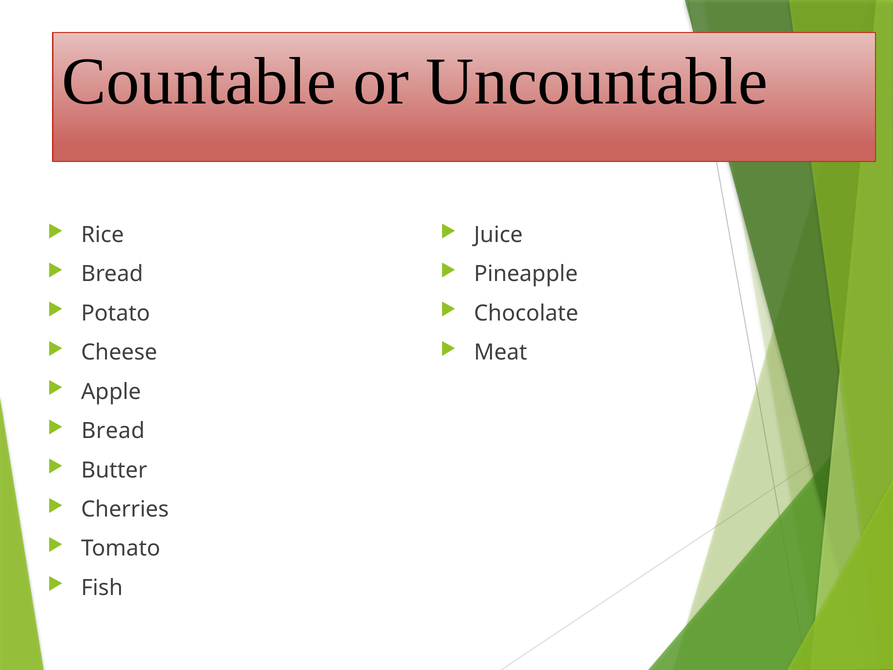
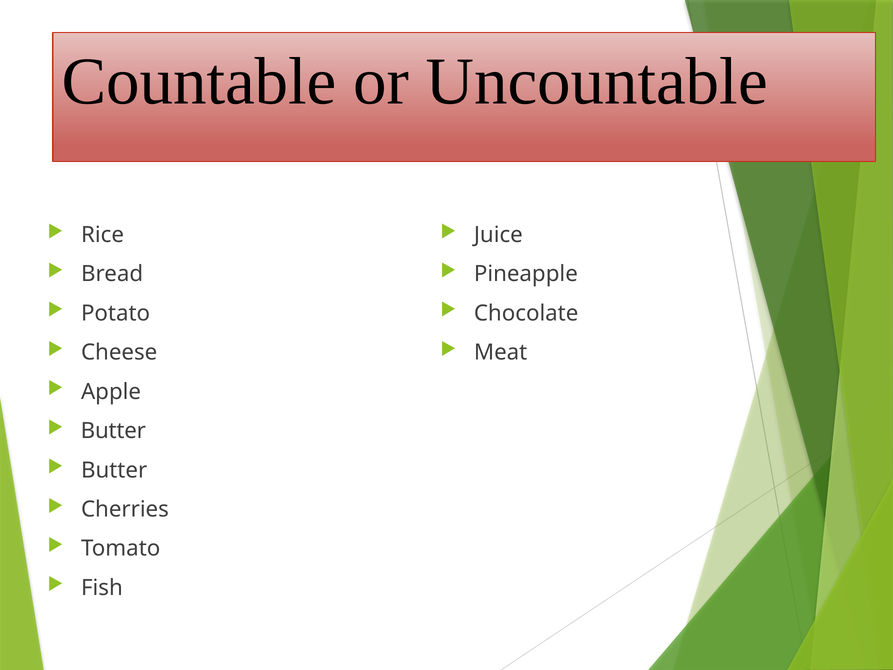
Bread at (113, 431): Bread -> Butter
